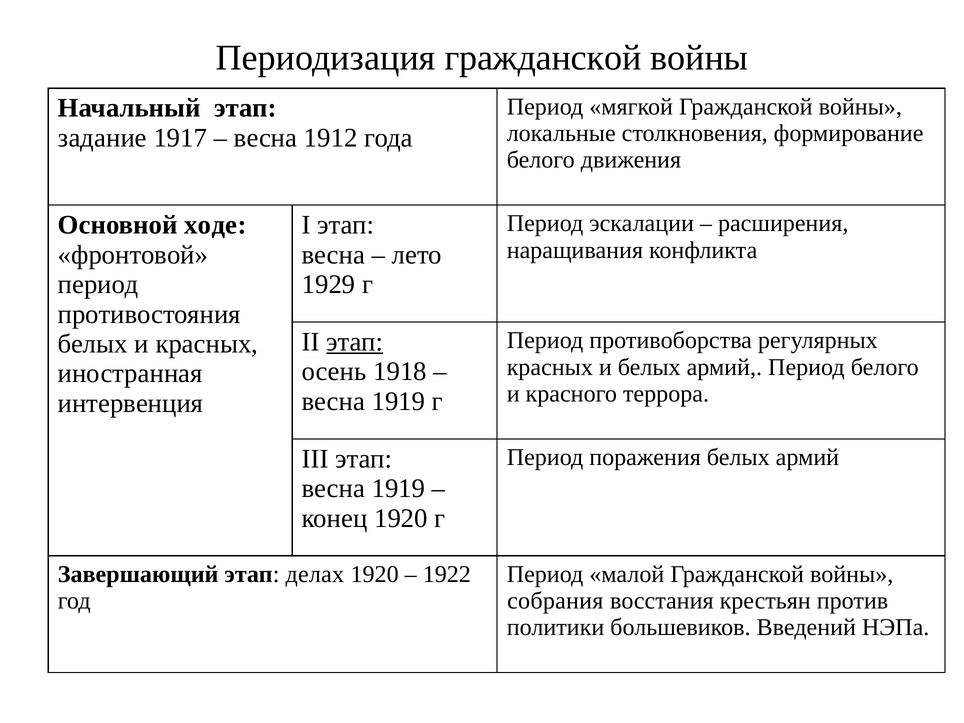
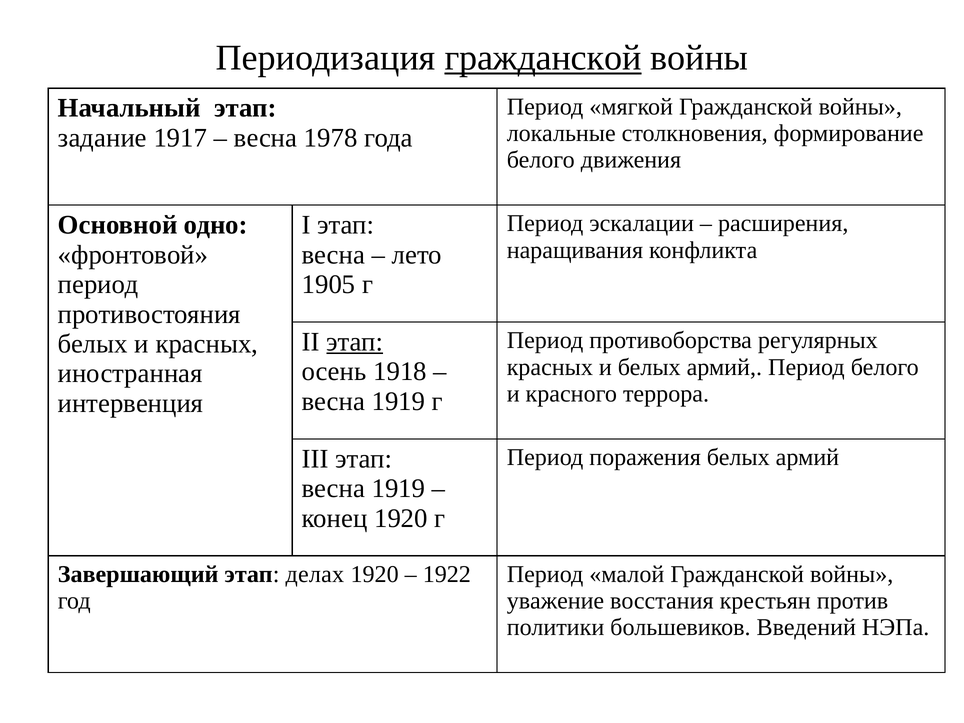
гражданской at (543, 58) underline: none -> present
1912: 1912 -> 1978
ходе: ходе -> одно
1929: 1929 -> 1905
собрания: собрания -> уважение
